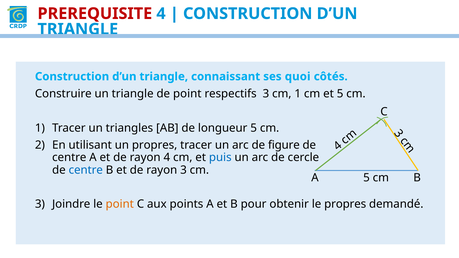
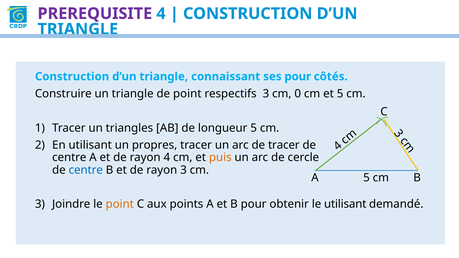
PREREQUISITE colour: red -> purple
ses quoi: quoi -> pour
3 cm 1: 1 -> 0
de figure: figure -> tracer
puis colour: blue -> orange
le propres: propres -> utilisant
